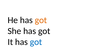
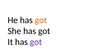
got at (36, 42) colour: blue -> purple
